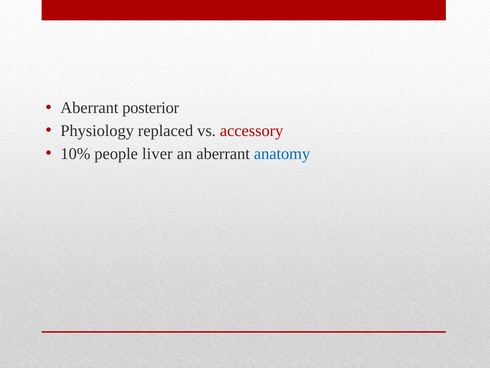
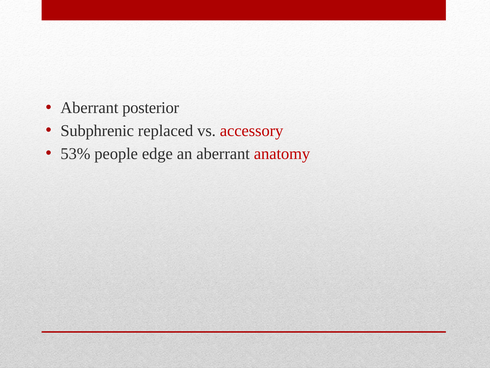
Physiology: Physiology -> Subphrenic
10%: 10% -> 53%
liver: liver -> edge
anatomy colour: blue -> red
